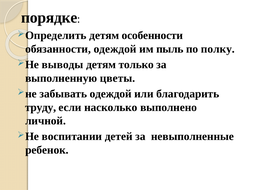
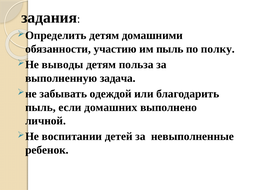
порядке: порядке -> задания
особенности: особенности -> домашними
обязанности одеждой: одеждой -> участию
только: только -> польза
цветы: цветы -> задача
труду at (41, 107): труду -> пыль
насколько: насколько -> домашних
